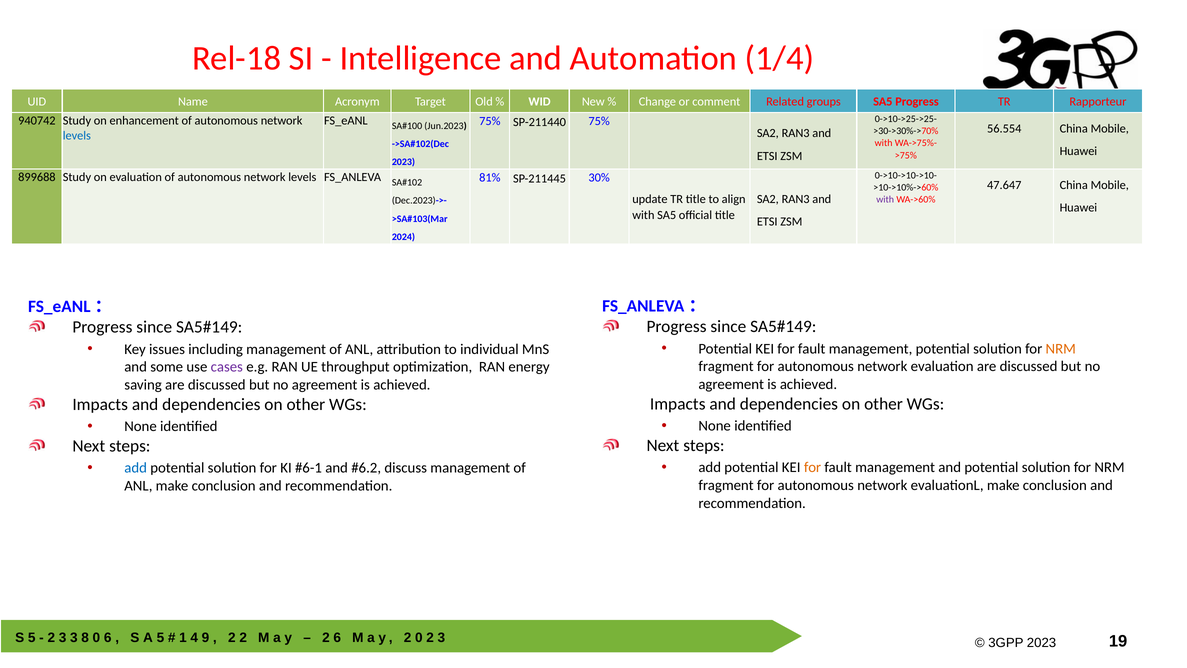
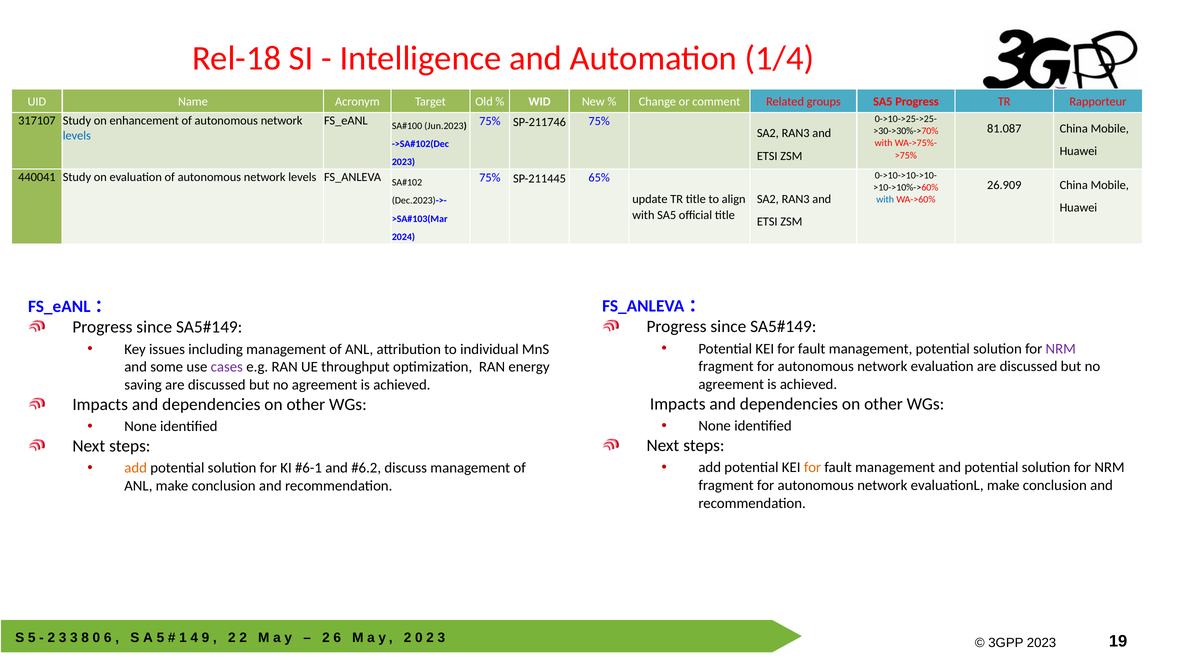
940742: 940742 -> 317107
SP-211440: SP-211440 -> SP-211746
56.554: 56.554 -> 81.087
899688: 899688 -> 440041
81% at (490, 178): 81% -> 75%
30%: 30% -> 65%
47.647: 47.647 -> 26.909
with at (885, 200) colour: purple -> blue
NRM at (1061, 349) colour: orange -> purple
add at (136, 468) colour: blue -> orange
